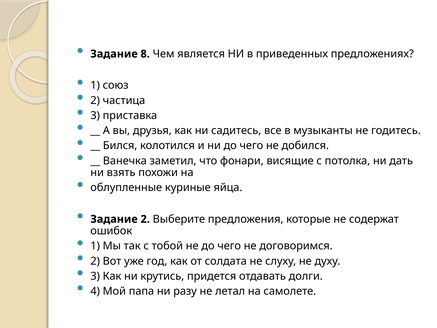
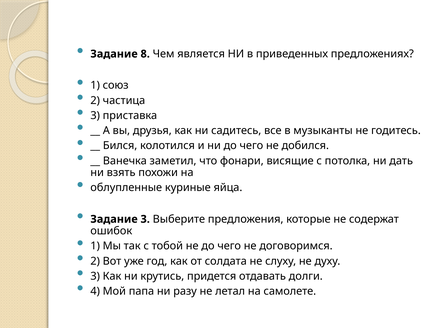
Задание 2: 2 -> 3
